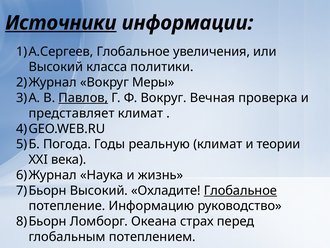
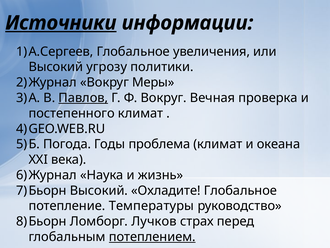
класса: класса -> угрозу
представляет: представляет -> постепенного
реальную: реальную -> проблема
теории: теории -> океана
Глобальное at (240, 190) underline: present -> none
Информацию: Информацию -> Температуры
Океана: Океана -> Лучков
потеплением underline: none -> present
